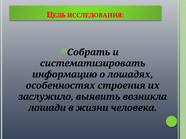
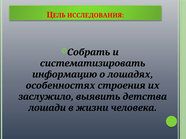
возникла: возникла -> детства
